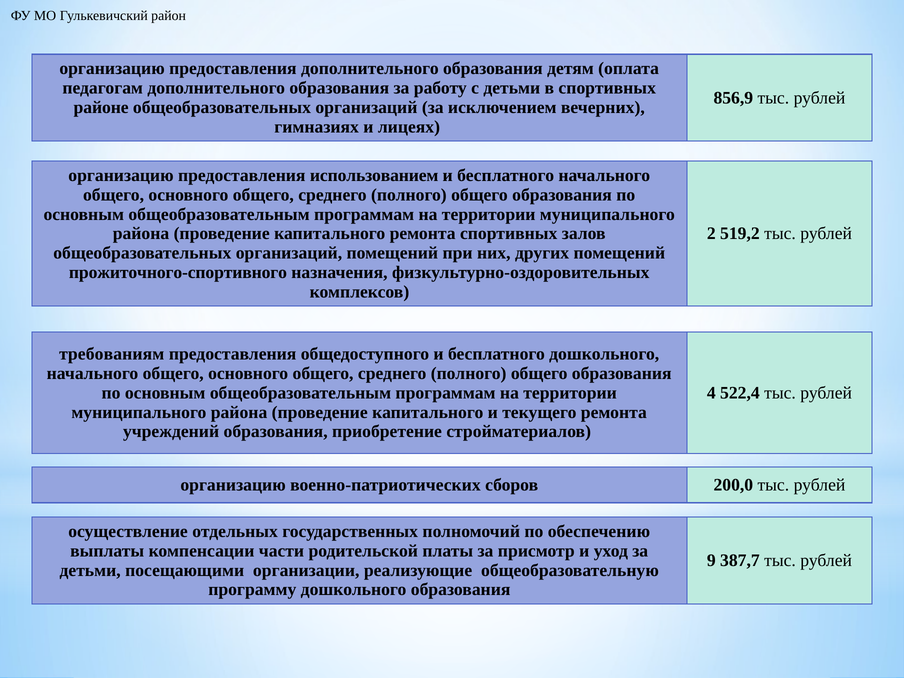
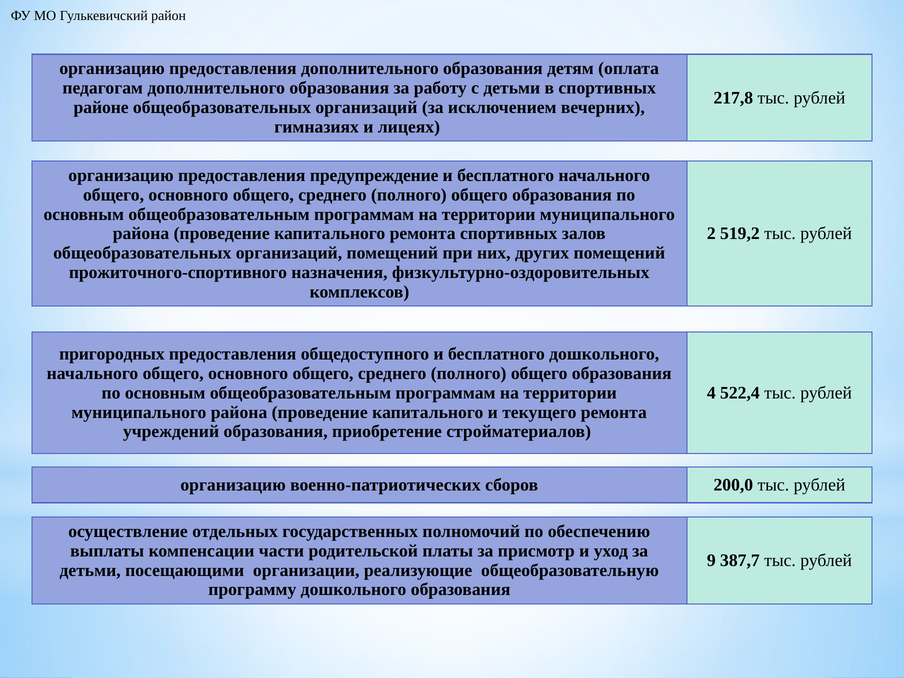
856,9: 856,9 -> 217,8
использованием: использованием -> предупреждение
требованиям: требованиям -> пригородных
